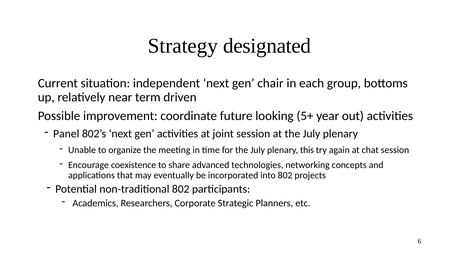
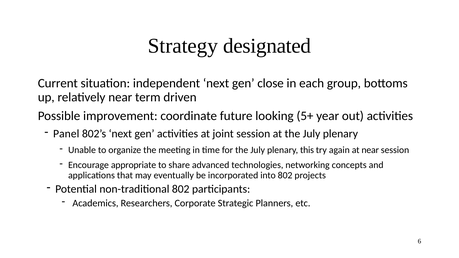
chair: chair -> close
at chat: chat -> near
coexistence: coexistence -> appropriate
